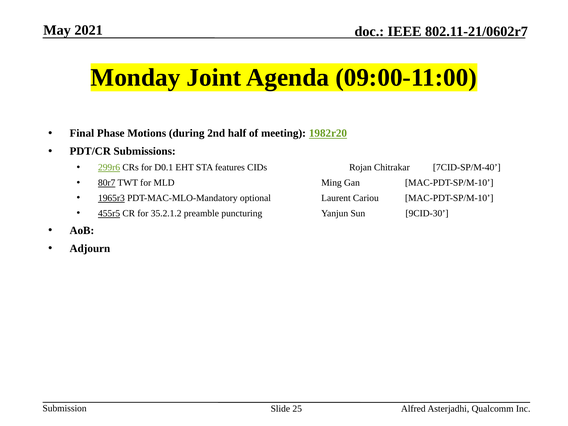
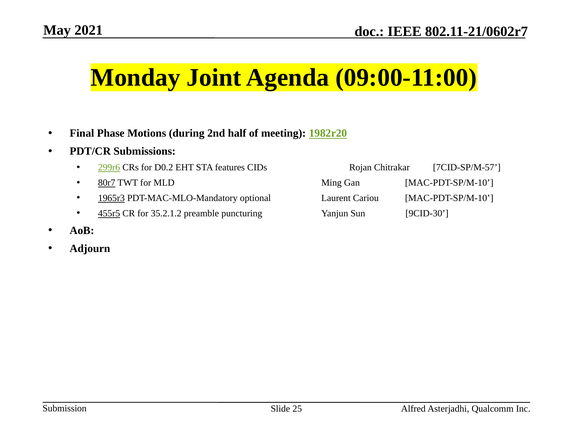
D0.1: D0.1 -> D0.2
7CID-SP/M-40: 7CID-SP/M-40 -> 7CID-SP/M-57
